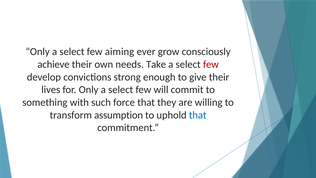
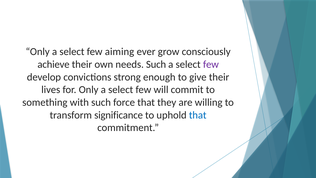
needs Take: Take -> Such
few at (211, 64) colour: red -> purple
assumption: assumption -> significance
